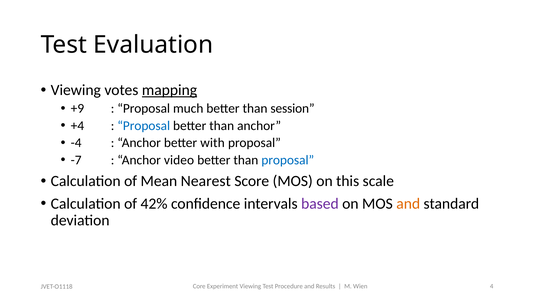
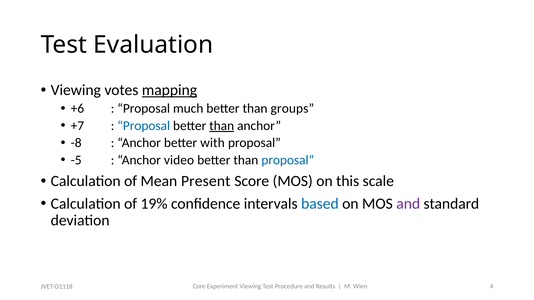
+9: +9 -> +6
session: session -> groups
+4: +4 -> +7
than at (222, 126) underline: none -> present
-4: -4 -> -8
-7: -7 -> -5
Nearest: Nearest -> Present
42%: 42% -> 19%
based colour: purple -> blue
and at (408, 204) colour: orange -> purple
